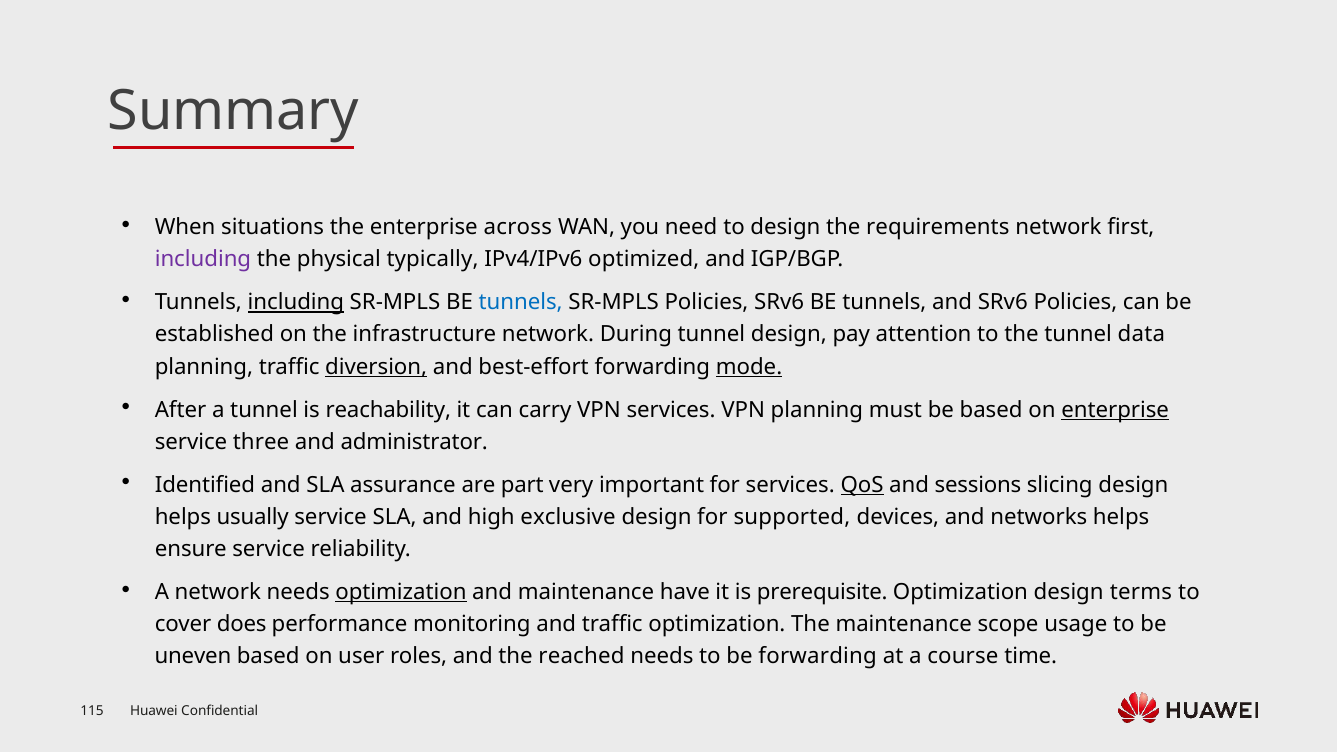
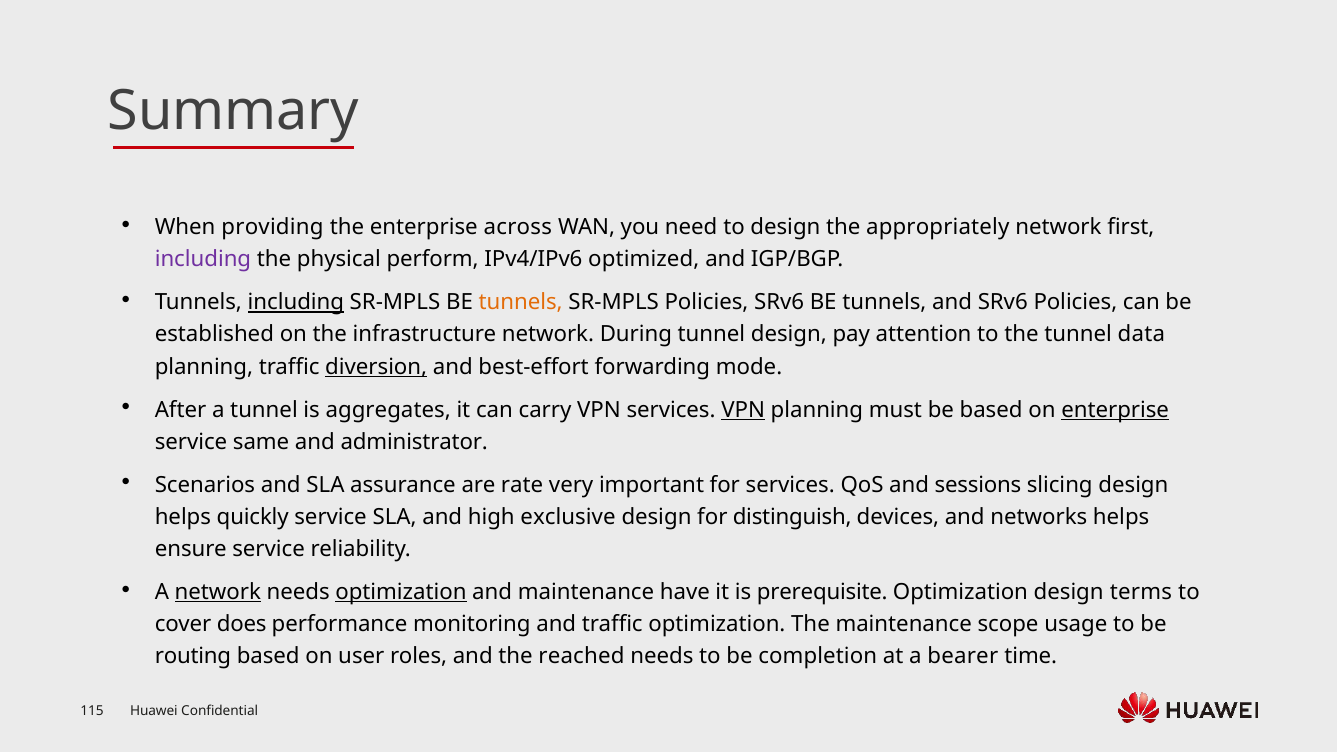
situations: situations -> providing
requirements: requirements -> appropriately
typically: typically -> perform
tunnels at (521, 303) colour: blue -> orange
mode underline: present -> none
reachability: reachability -> aggregates
VPN at (743, 410) underline: none -> present
three: three -> same
Identified: Identified -> Scenarios
part: part -> rate
QoS underline: present -> none
usually: usually -> quickly
supported: supported -> distinguish
network at (218, 592) underline: none -> present
uneven: uneven -> routing
be forwarding: forwarding -> completion
course: course -> bearer
